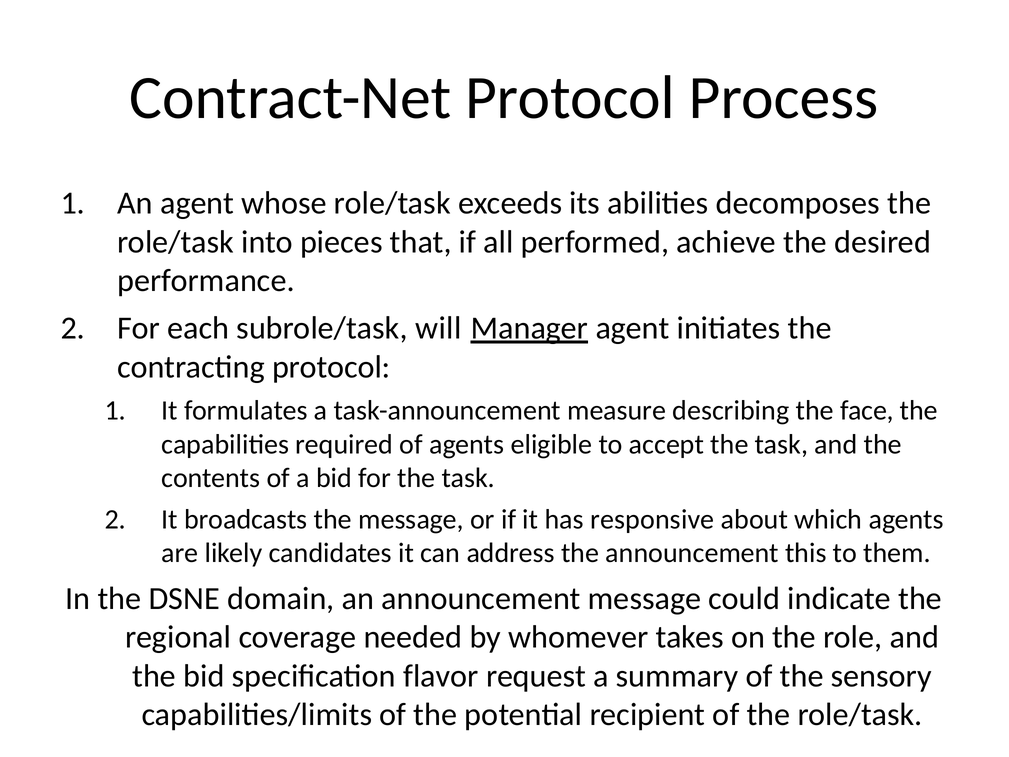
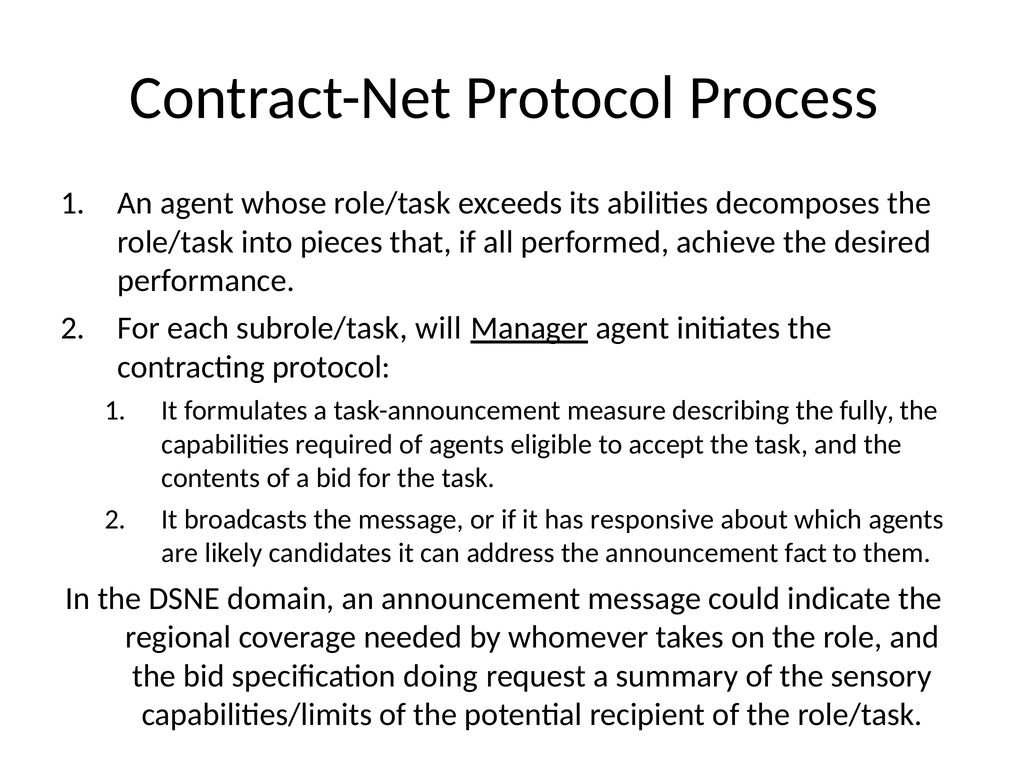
face: face -> fully
this: this -> fact
flavor: flavor -> doing
